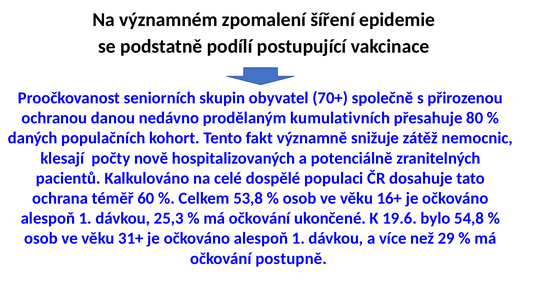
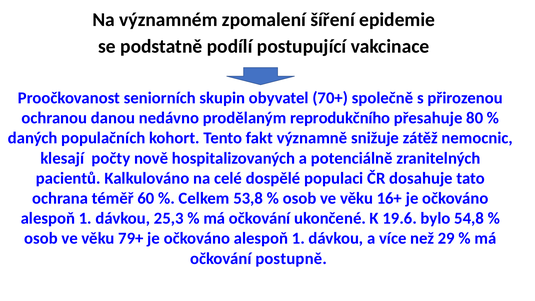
kumulativních: kumulativních -> reprodukčního
31+: 31+ -> 79+
